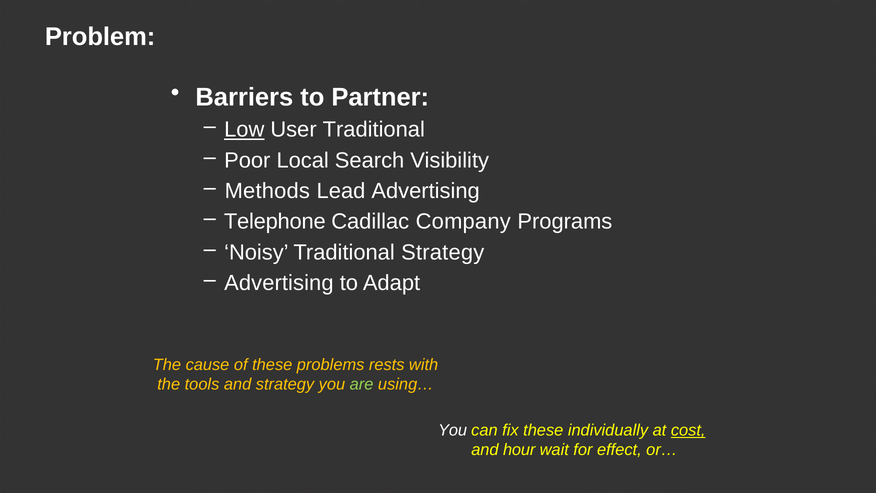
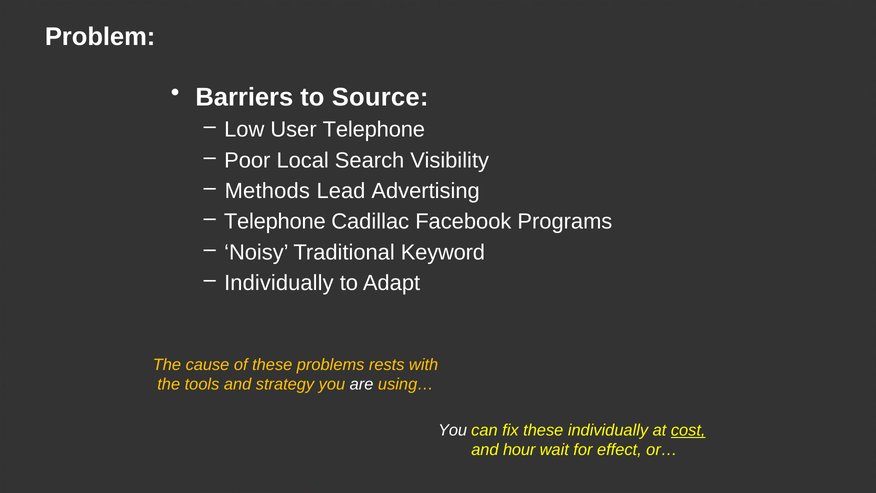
Partner: Partner -> Source
Low underline: present -> none
User Traditional: Traditional -> Telephone
Company: Company -> Facebook
Traditional Strategy: Strategy -> Keyword
Advertising at (279, 283): Advertising -> Individually
are colour: light green -> white
